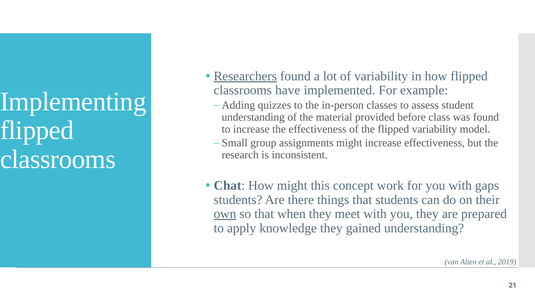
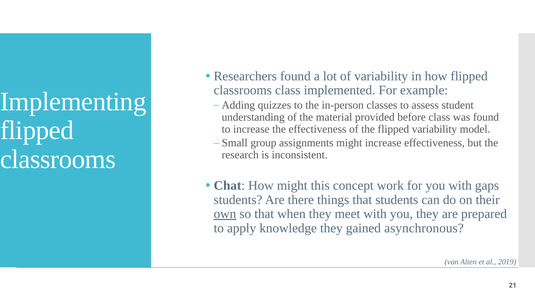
Researchers underline: present -> none
classrooms have: have -> class
gained understanding: understanding -> asynchronous
